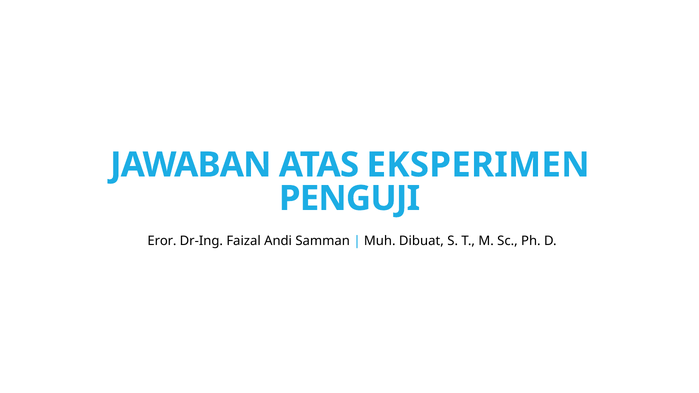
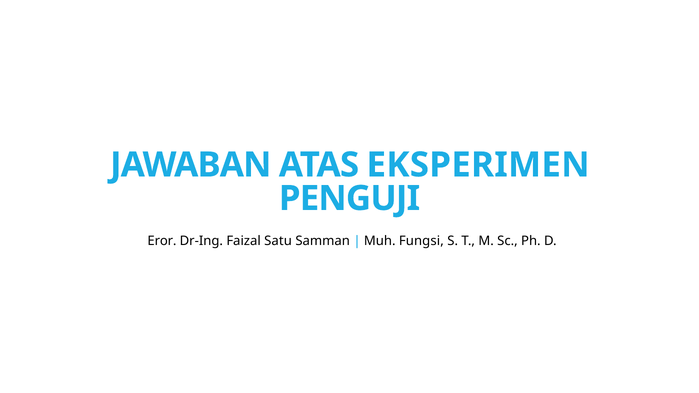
Andi: Andi -> Satu
Dibuat: Dibuat -> Fungsi
